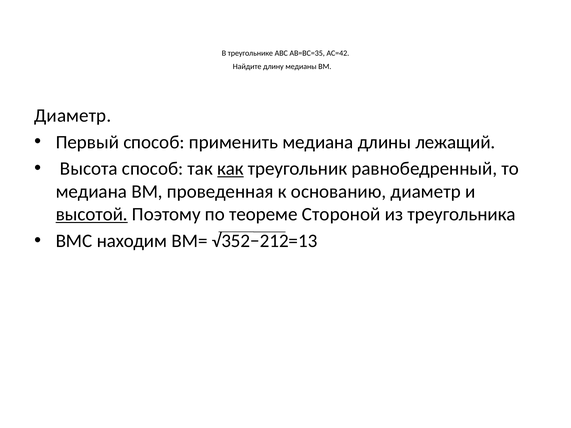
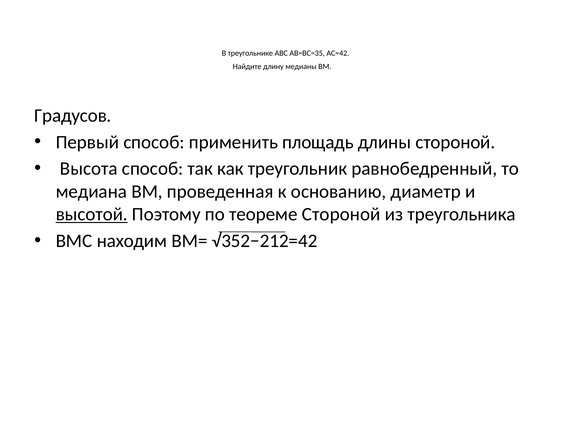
Диаметр at (73, 116): Диаметр -> Градусов
применить медиана: медиана -> площадь
длины лежащий: лежащий -> стороной
как underline: present -> none
√352−212=13: √352−212=13 -> √352−212=42
